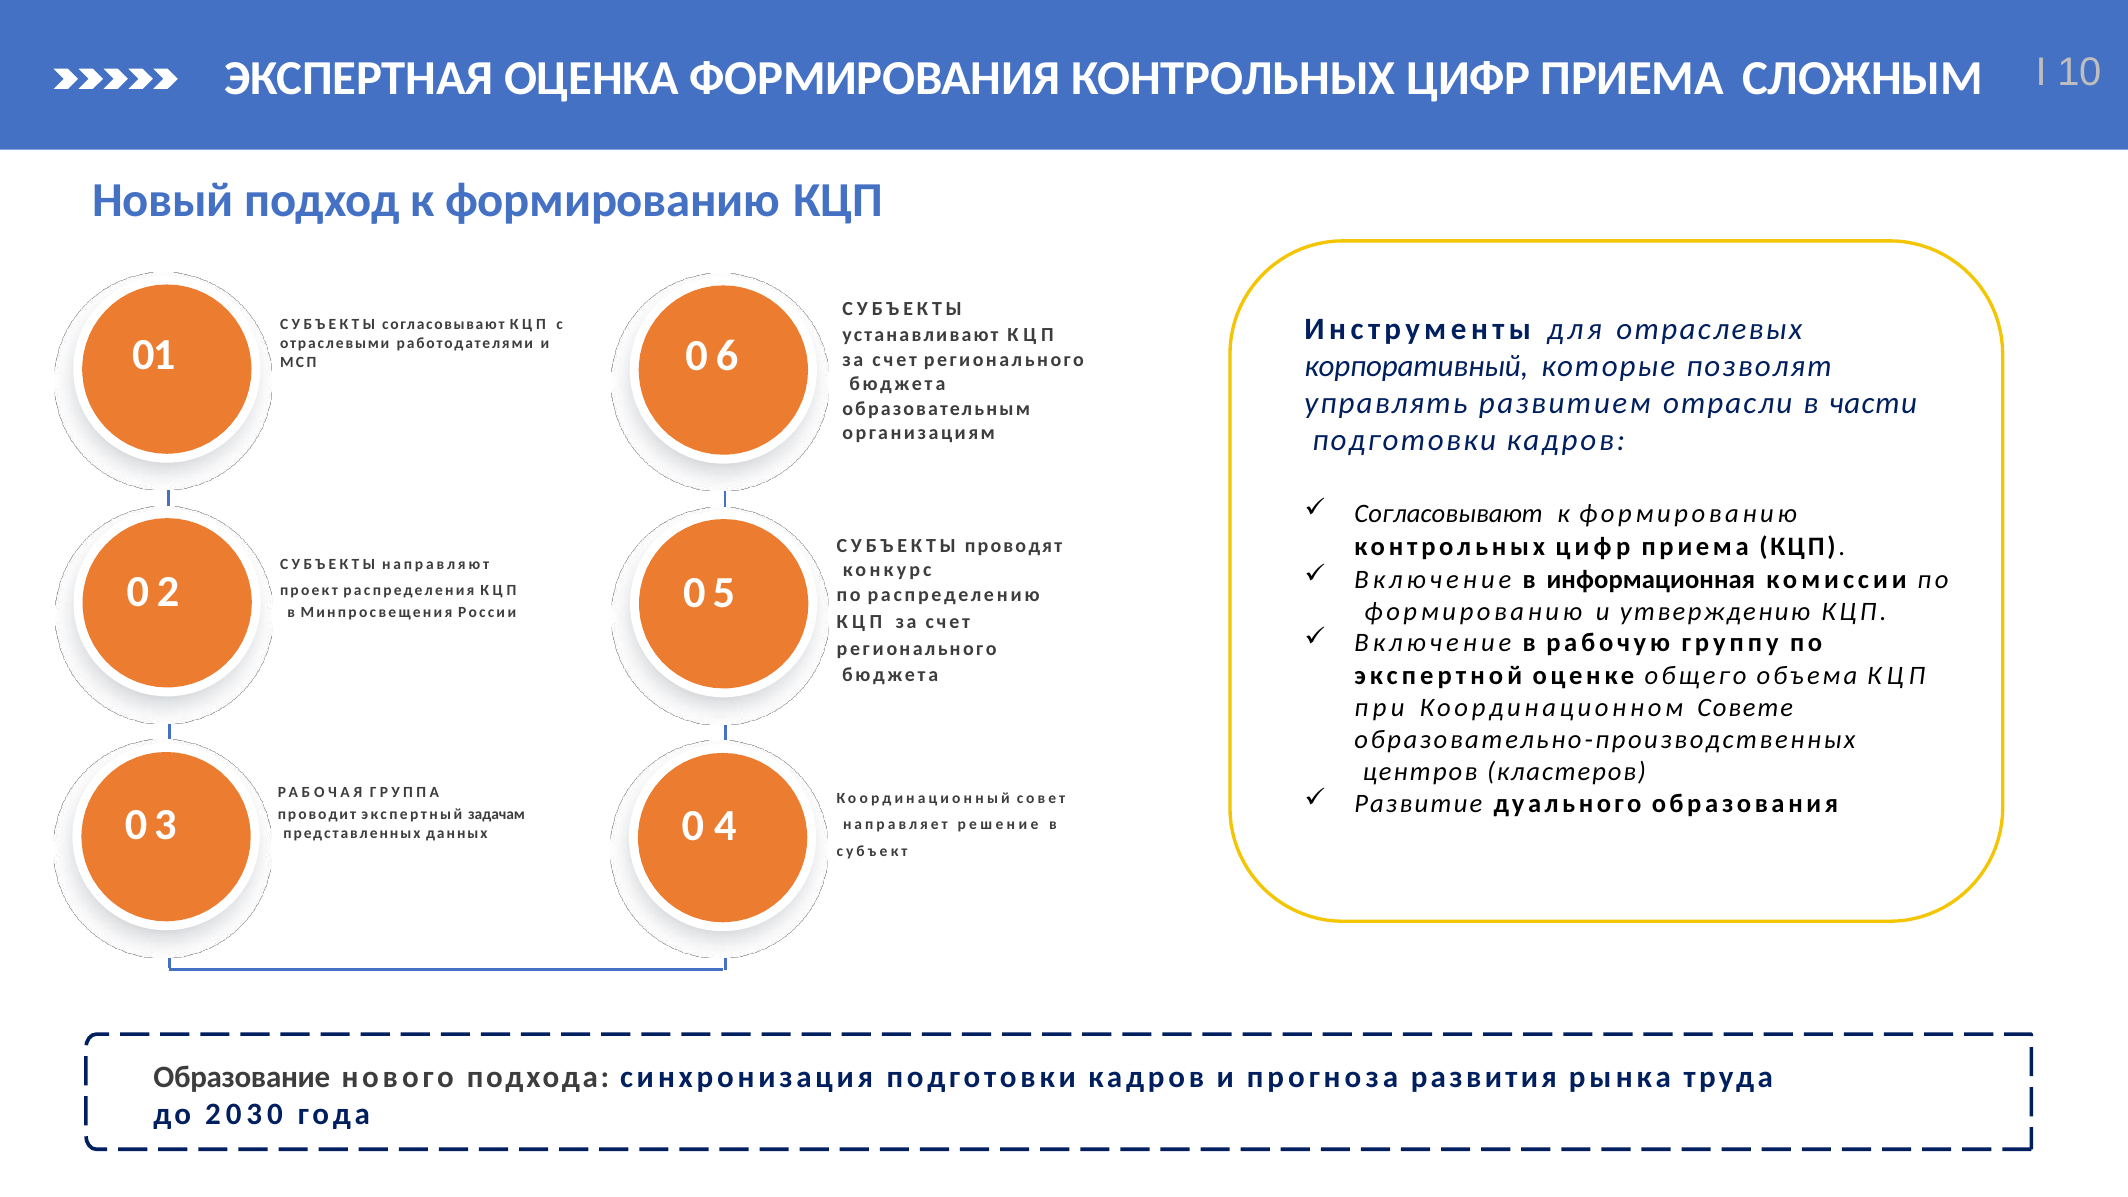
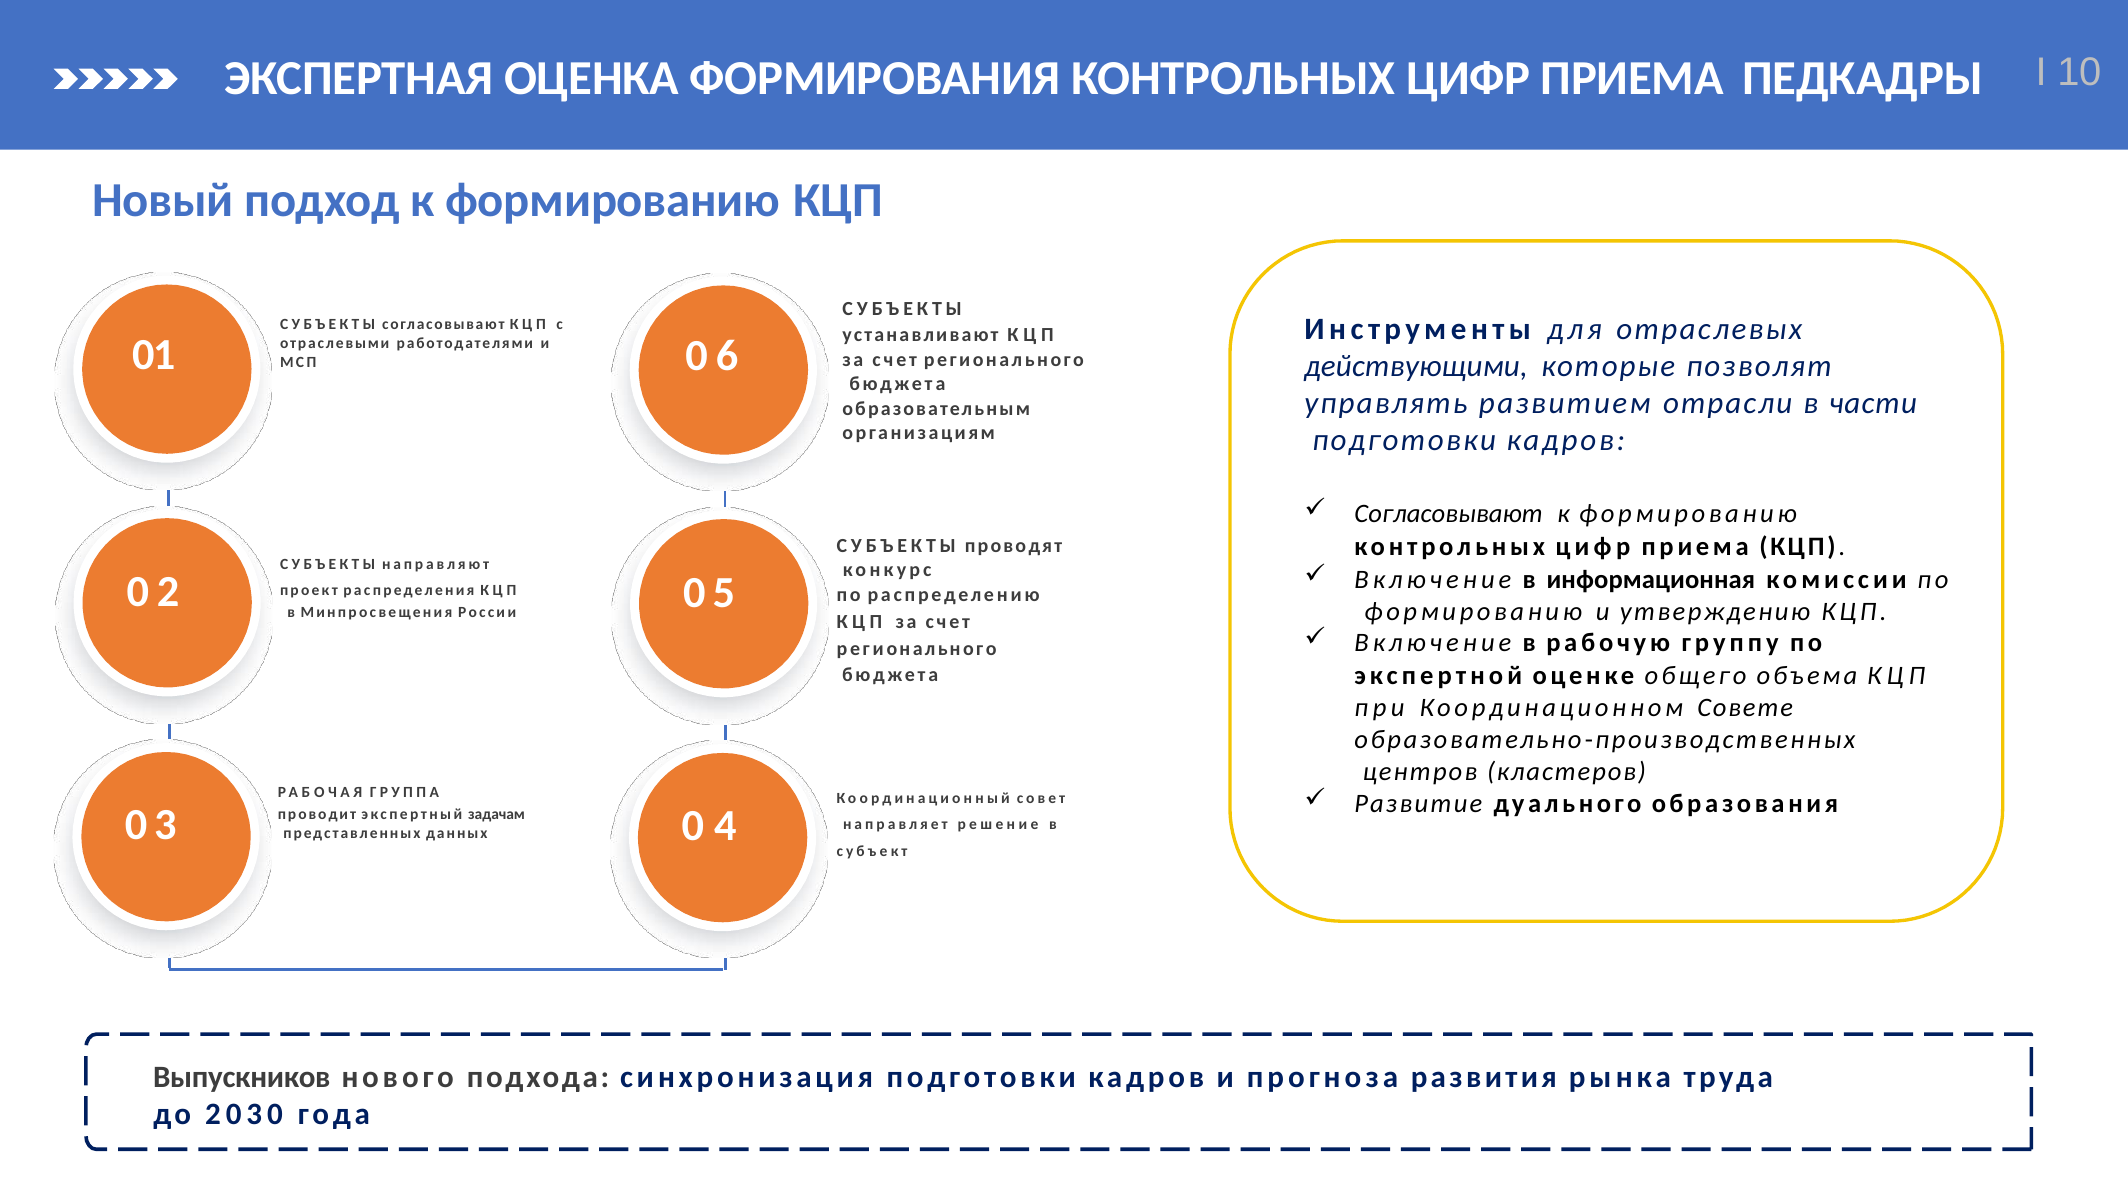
СЛОЖНЫМ: СЛОЖНЫМ -> ПЕДКАДРЫ
корпоративный: корпоративный -> действующими
Образование: Образование -> Выпускников
